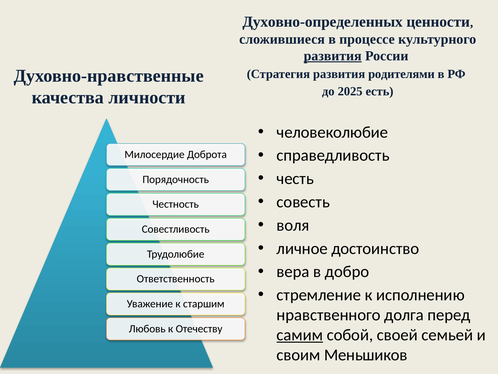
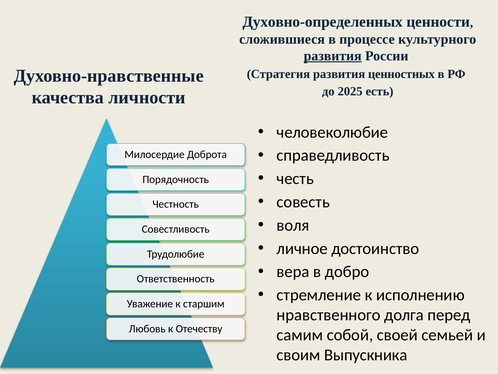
родителями: родителями -> ценностных
самим underline: present -> none
Меньшиков: Меньшиков -> Выпускника
